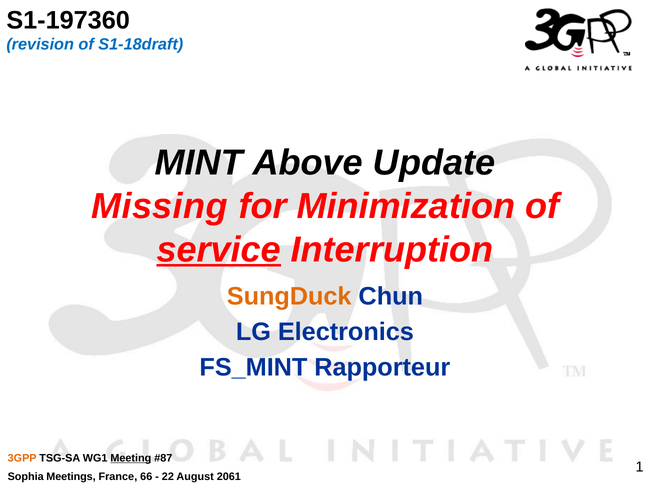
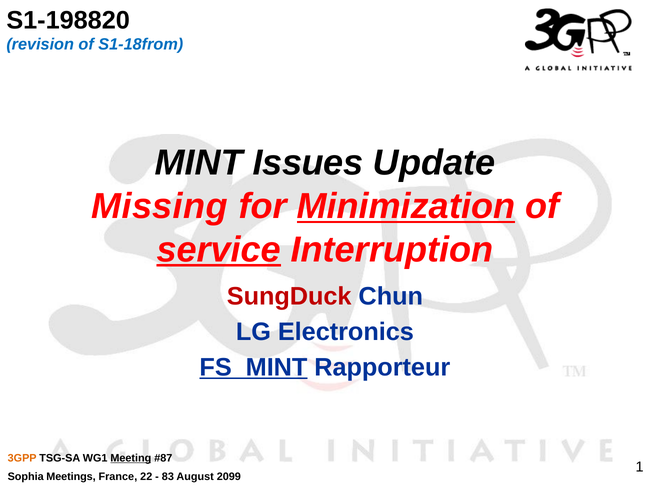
S1-197360: S1-197360 -> S1-198820
S1-18draft: S1-18draft -> S1-18from
Above: Above -> Issues
Minimization underline: none -> present
SungDuck colour: orange -> red
FS_MINT underline: none -> present
66: 66 -> 22
22: 22 -> 83
2061: 2061 -> 2099
